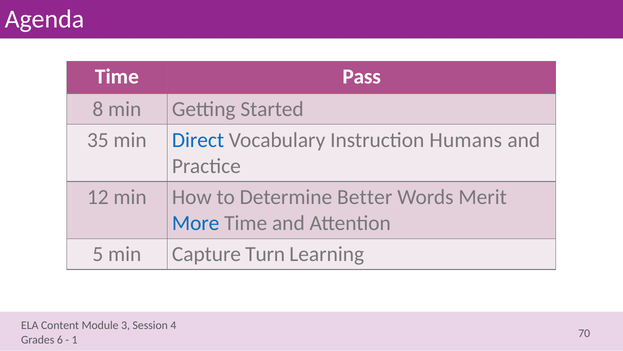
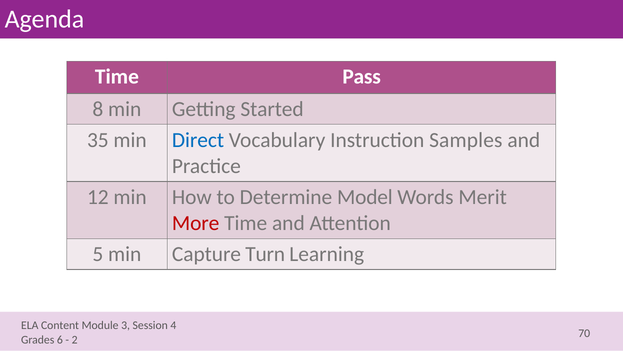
Humans: Humans -> Samples
Better: Better -> Model
More colour: blue -> red
1: 1 -> 2
